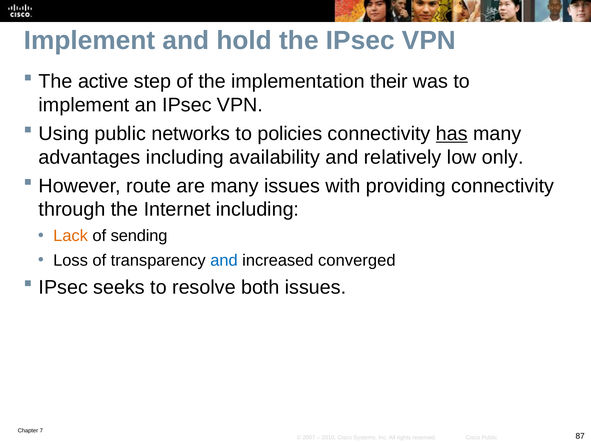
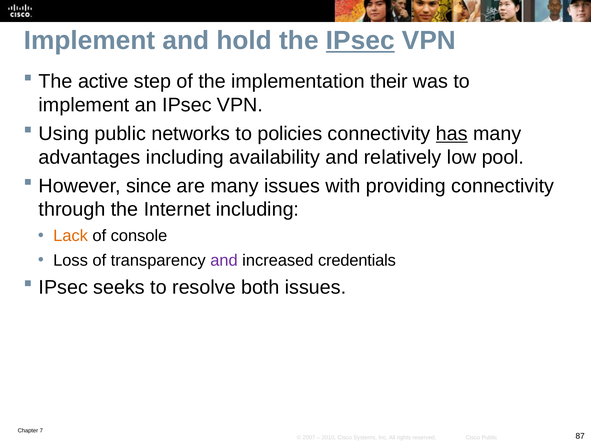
IPsec at (360, 41) underline: none -> present
only: only -> pool
route: route -> since
sending: sending -> console
and at (224, 261) colour: blue -> purple
converged: converged -> credentials
